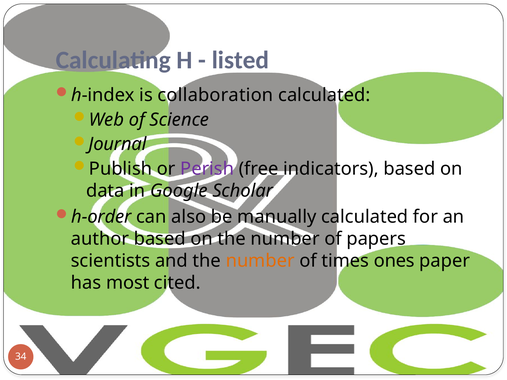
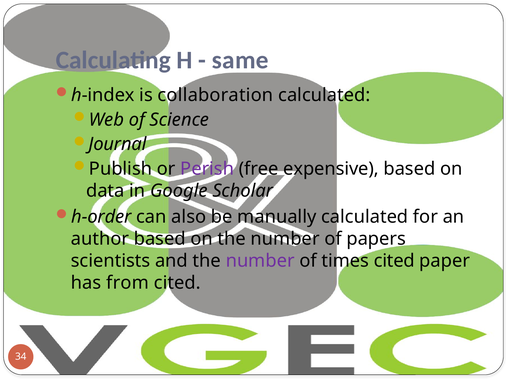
listed: listed -> same
indicators: indicators -> expensive
number at (260, 261) colour: orange -> purple
times ones: ones -> cited
most: most -> from
